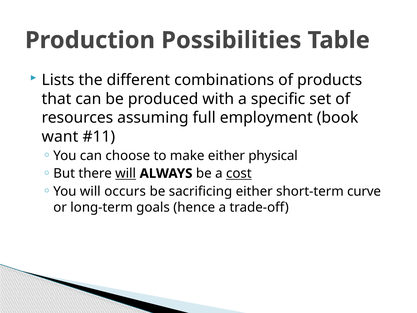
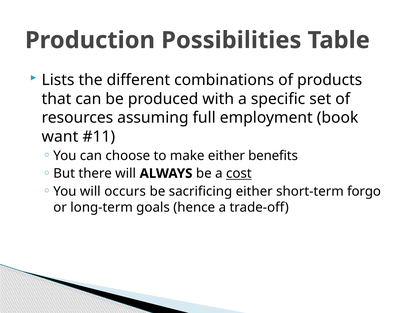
physical: physical -> benefits
will at (126, 173) underline: present -> none
curve: curve -> forgo
